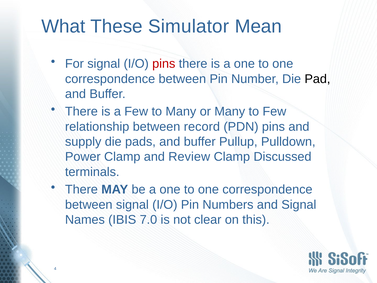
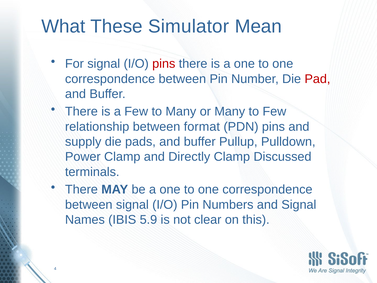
Pad colour: black -> red
record: record -> format
Review: Review -> Directly
7.0: 7.0 -> 5.9
